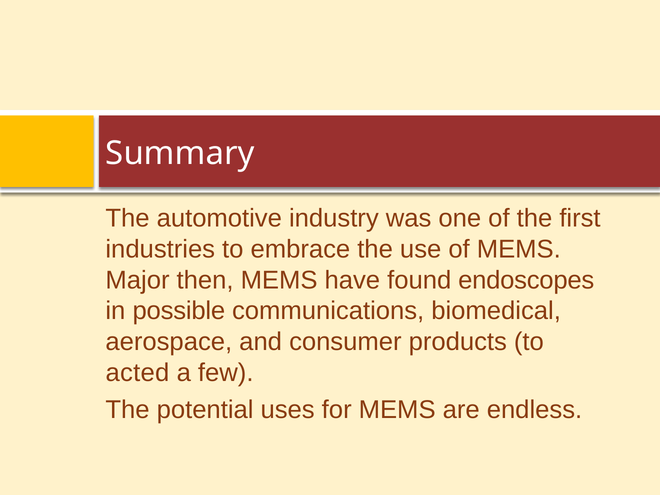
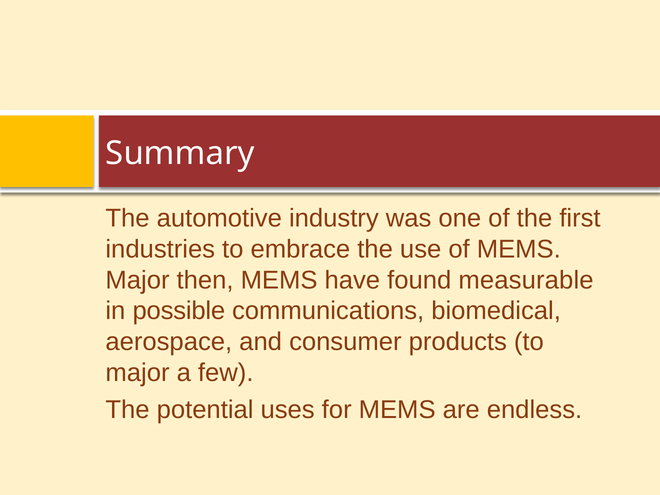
endoscopes: endoscopes -> measurable
acted at (137, 373): acted -> major
